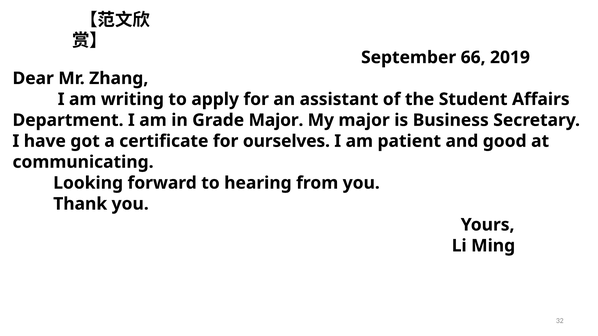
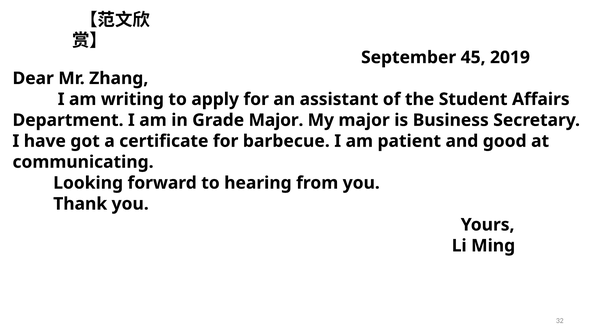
66: 66 -> 45
ourselves: ourselves -> barbecue
